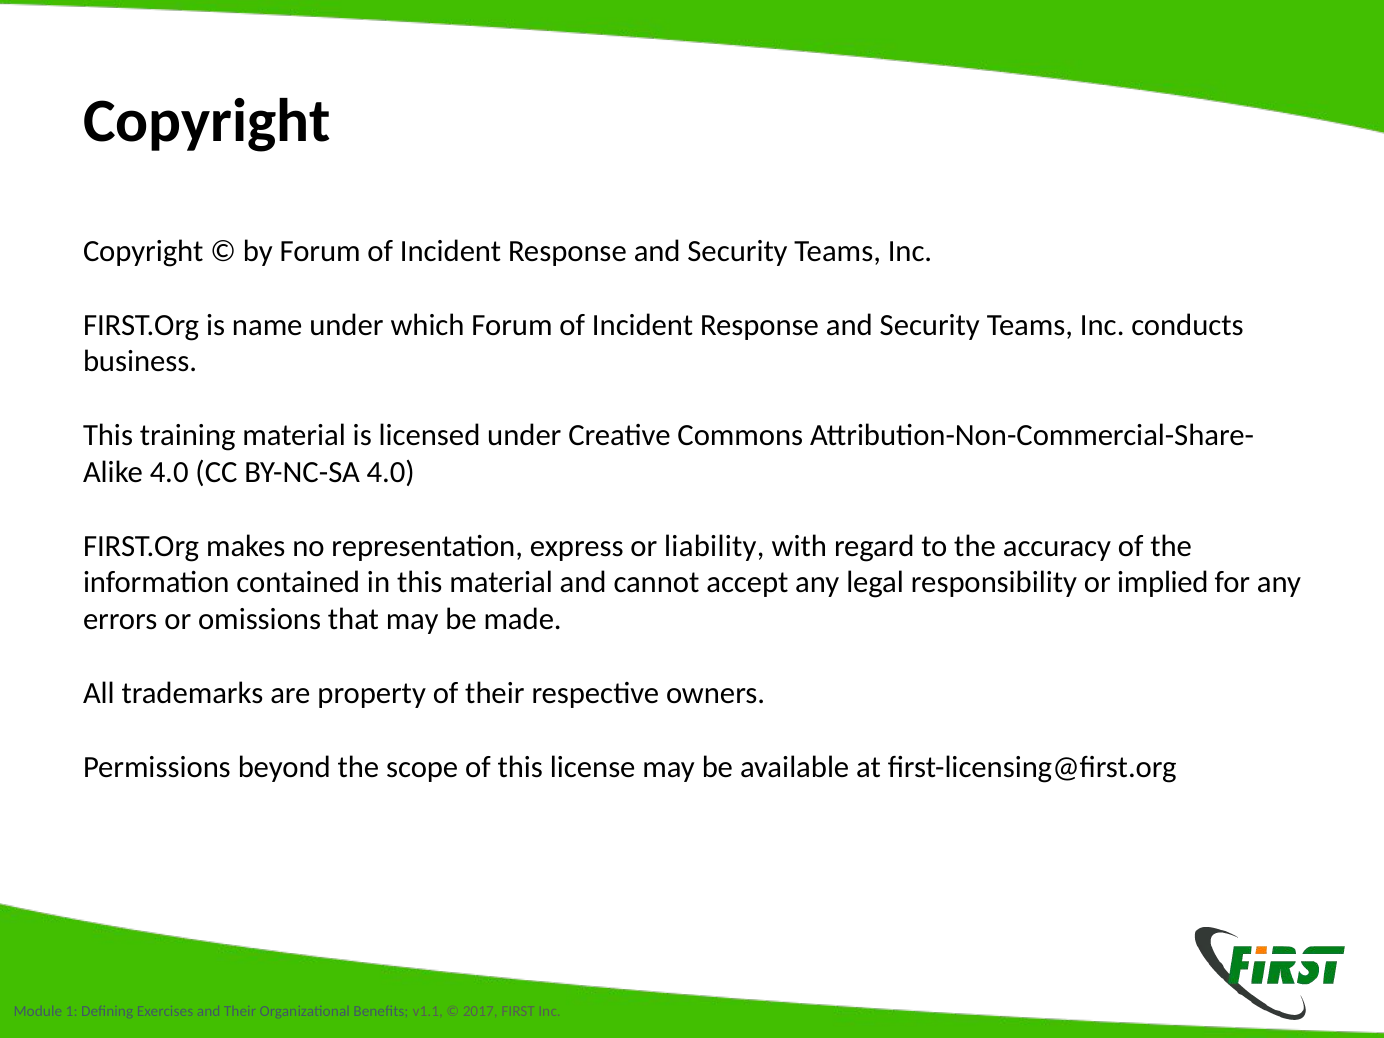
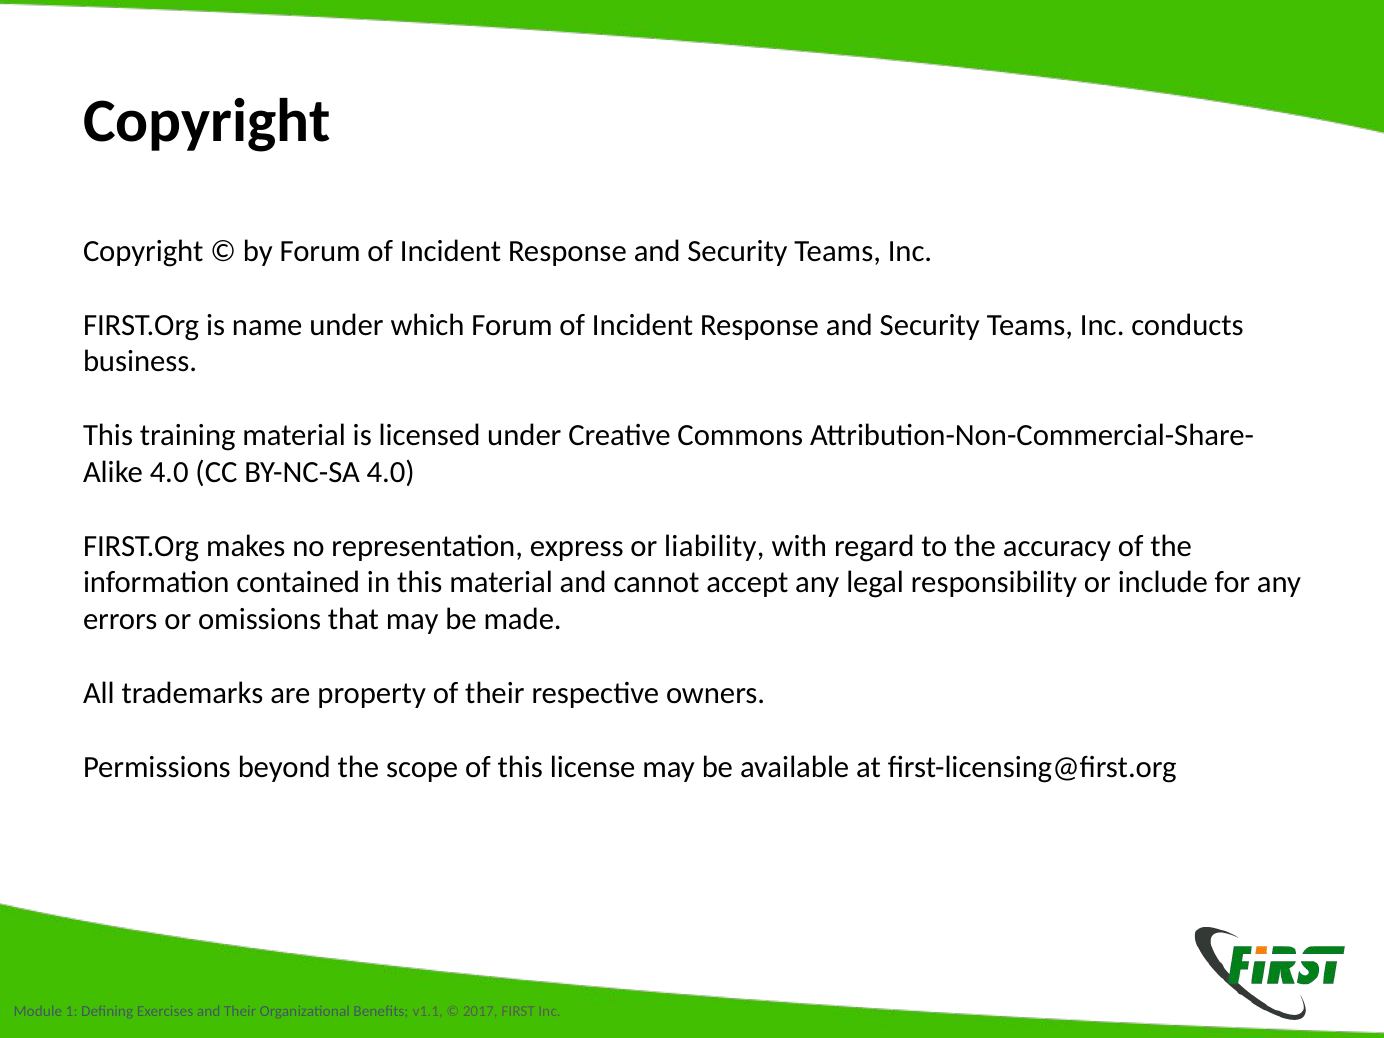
implied: implied -> include
